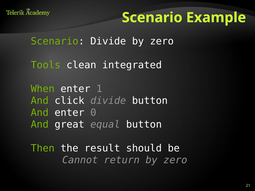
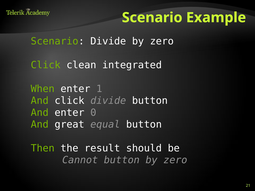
Tools at (46, 65): Tools -> Click
Cannot return: return -> button
